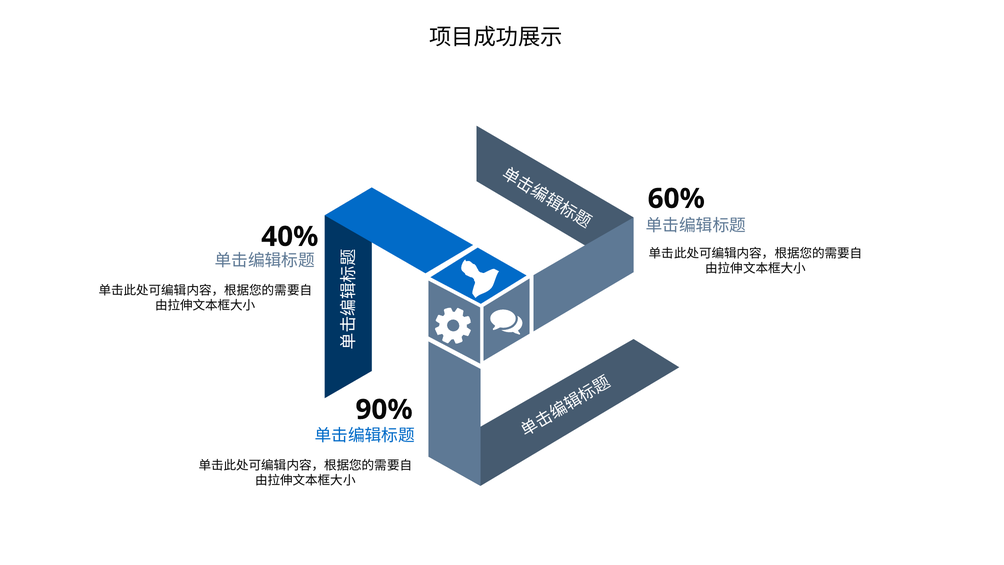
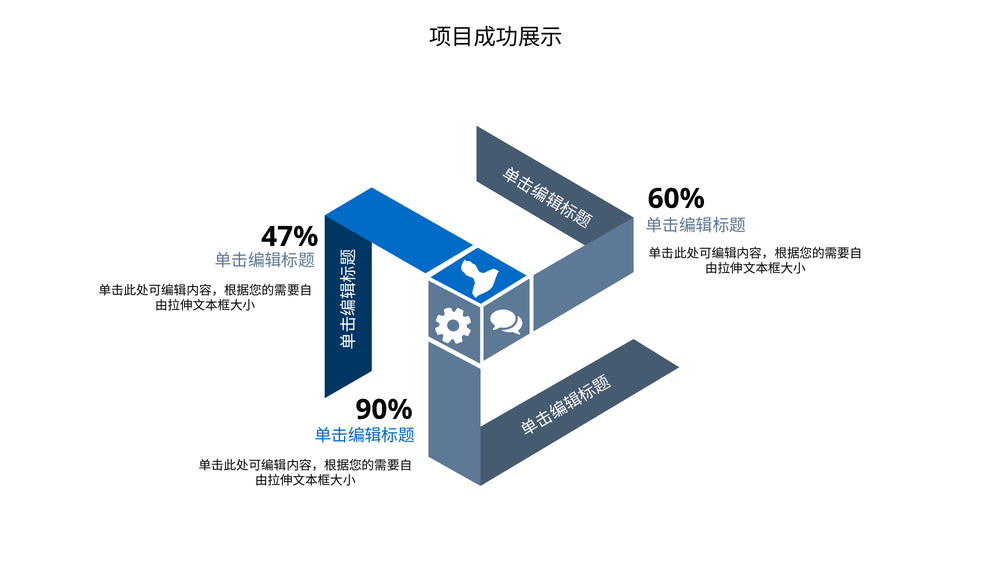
40%: 40% -> 47%
